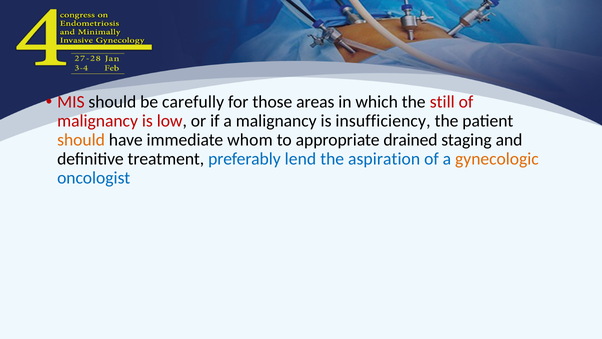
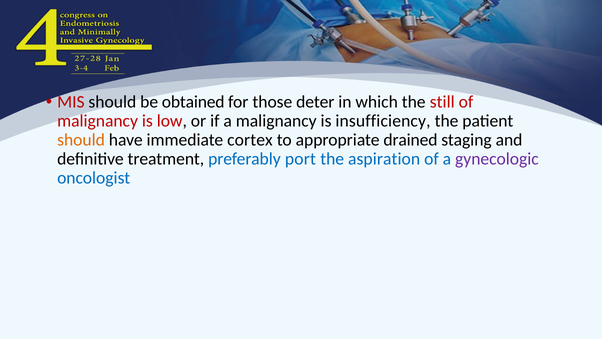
carefully: carefully -> obtained
areas: areas -> deter
whom: whom -> cortex
lend: lend -> port
gynecologic colour: orange -> purple
